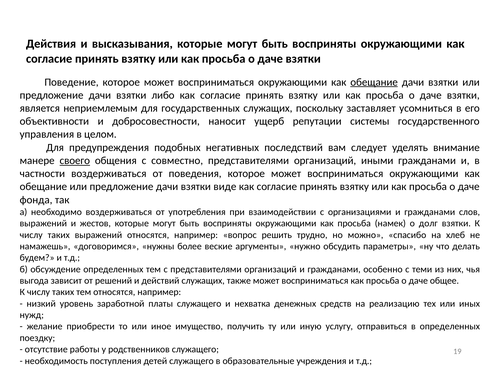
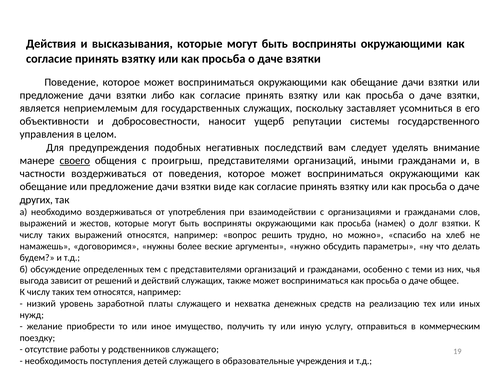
обещание at (374, 82) underline: present -> none
совместно: совместно -> проигрыш
фонда: фонда -> других
в определенных: определенных -> коммерческим
